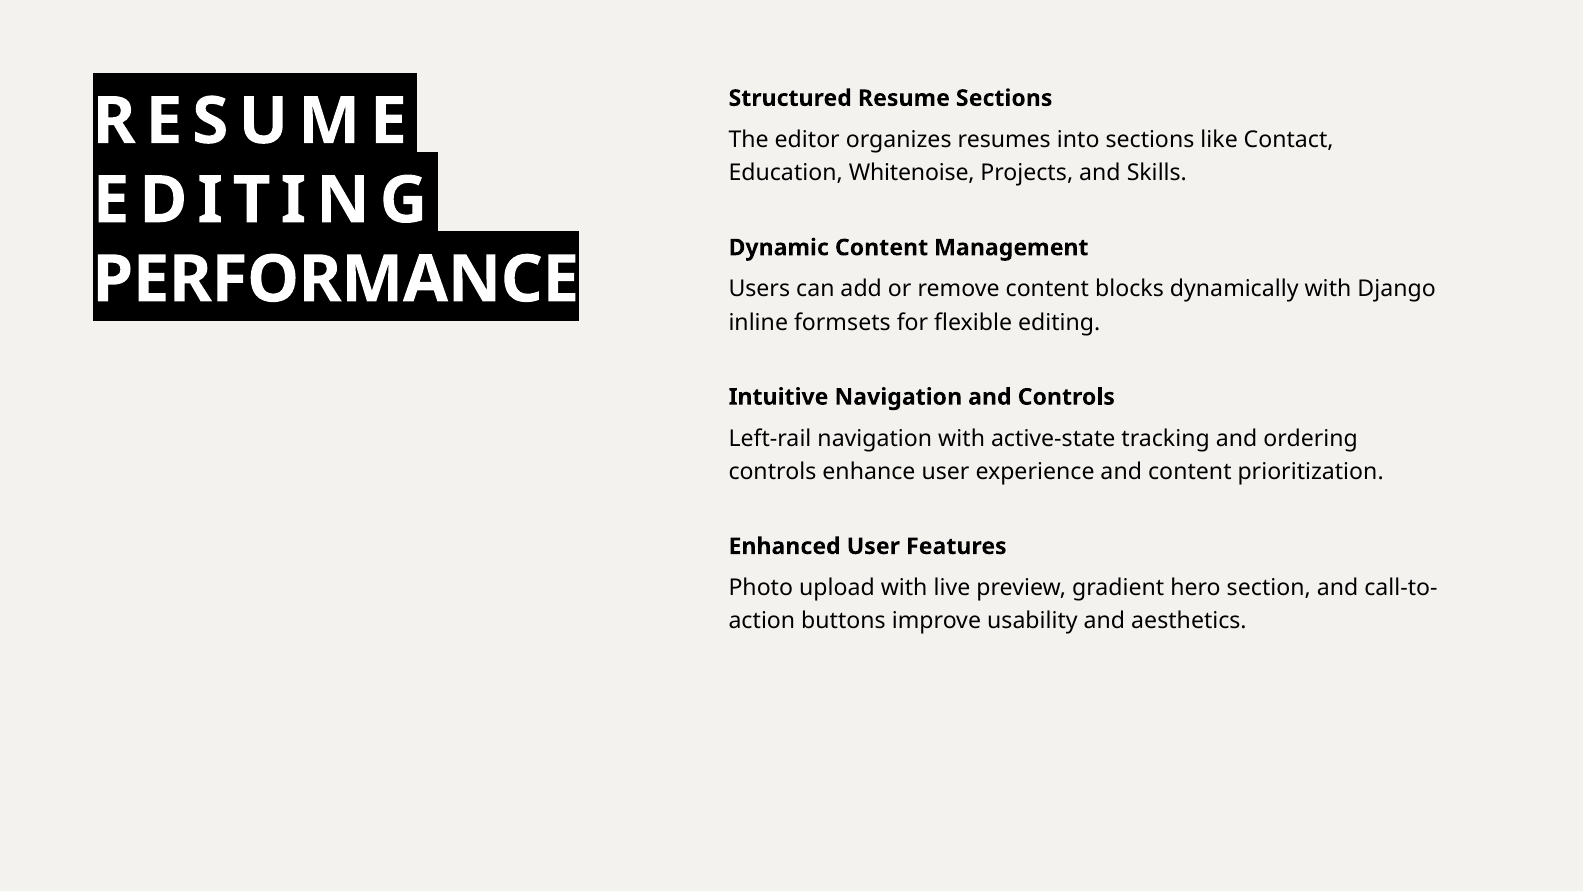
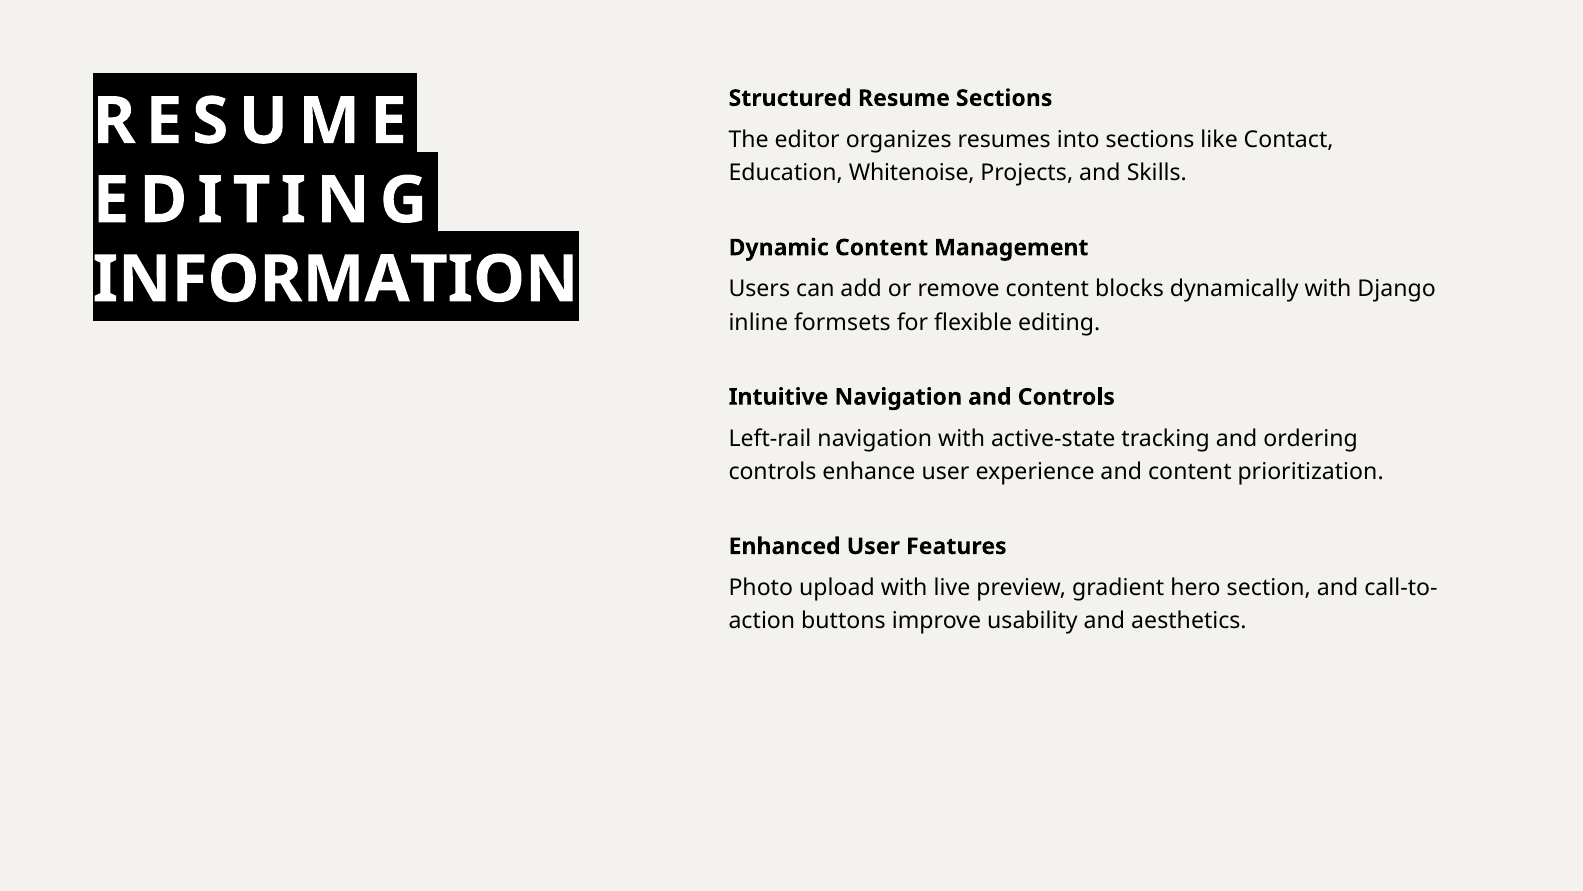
PERFORMANCE: PERFORMANCE -> INFORMATION
